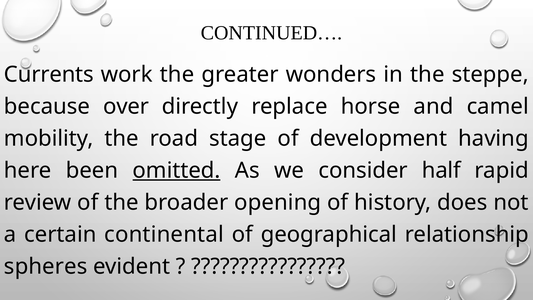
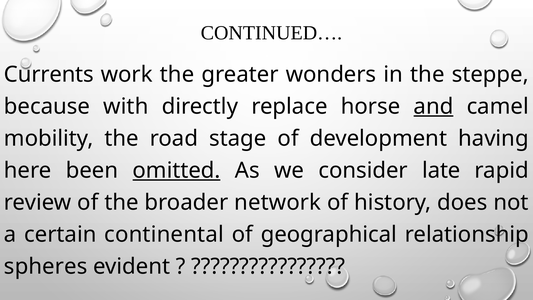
over: over -> with
and underline: none -> present
half: half -> late
opening: opening -> network
